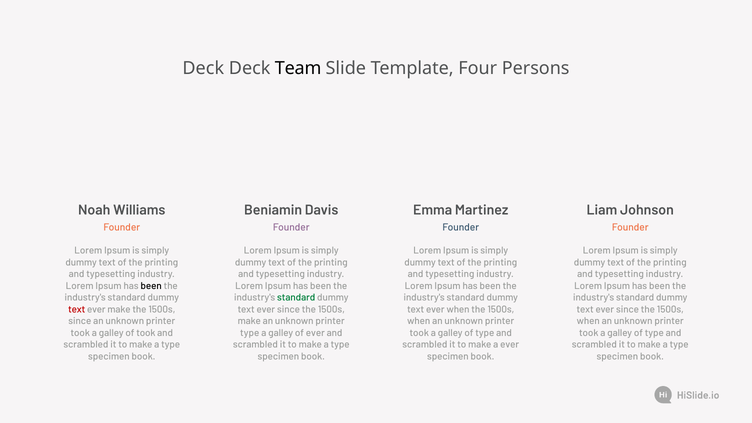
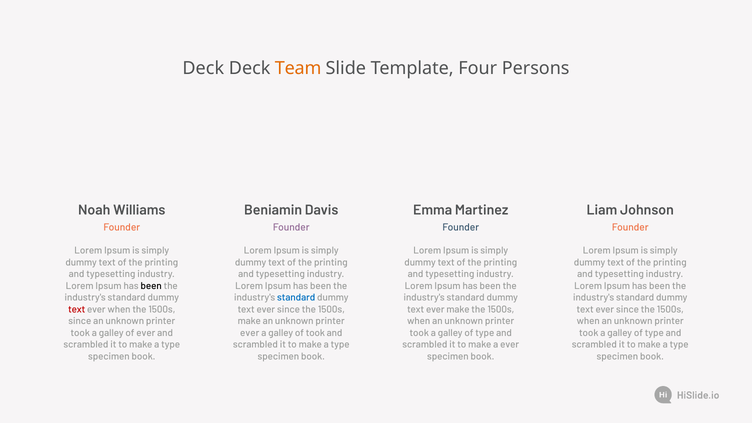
Team colour: black -> orange
standard at (296, 298) colour: green -> blue
ever make: make -> when
ever when: when -> make
of took: took -> ever
type at (250, 333): type -> ever
of ever: ever -> took
